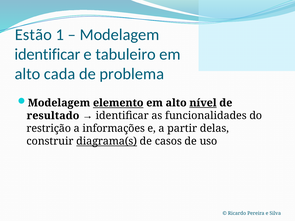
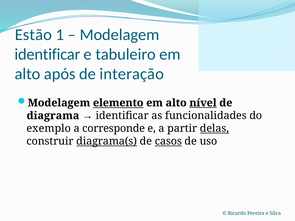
cada: cada -> após
problema: problema -> interação
resultado: resultado -> diagrama
restrição: restrição -> exemplo
informações: informações -> corresponde
delas underline: none -> present
casos underline: none -> present
